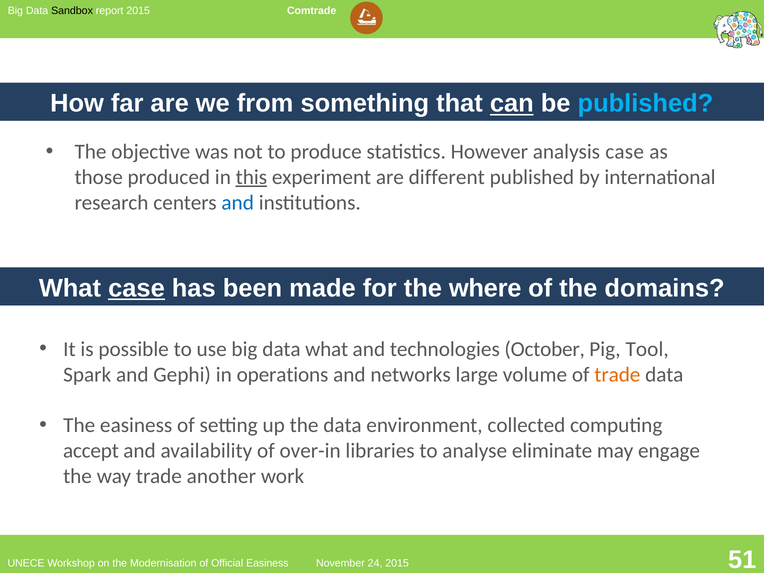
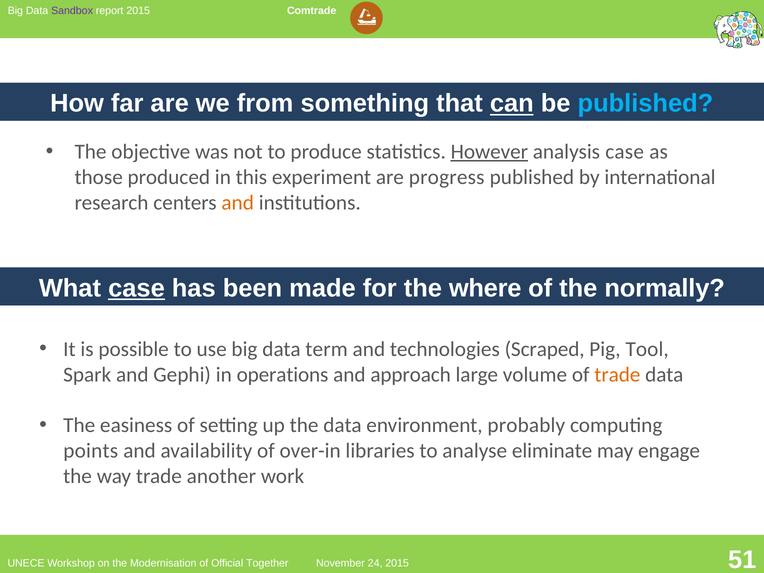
Sandbox colour: black -> purple
However underline: none -> present
this underline: present -> none
different: different -> progress
and at (238, 203) colour: blue -> orange
domains: domains -> normally
data what: what -> term
October: October -> Scraped
networks: networks -> approach
collected: collected -> probably
accept: accept -> points
Easiness at (267, 563): Easiness -> Together
